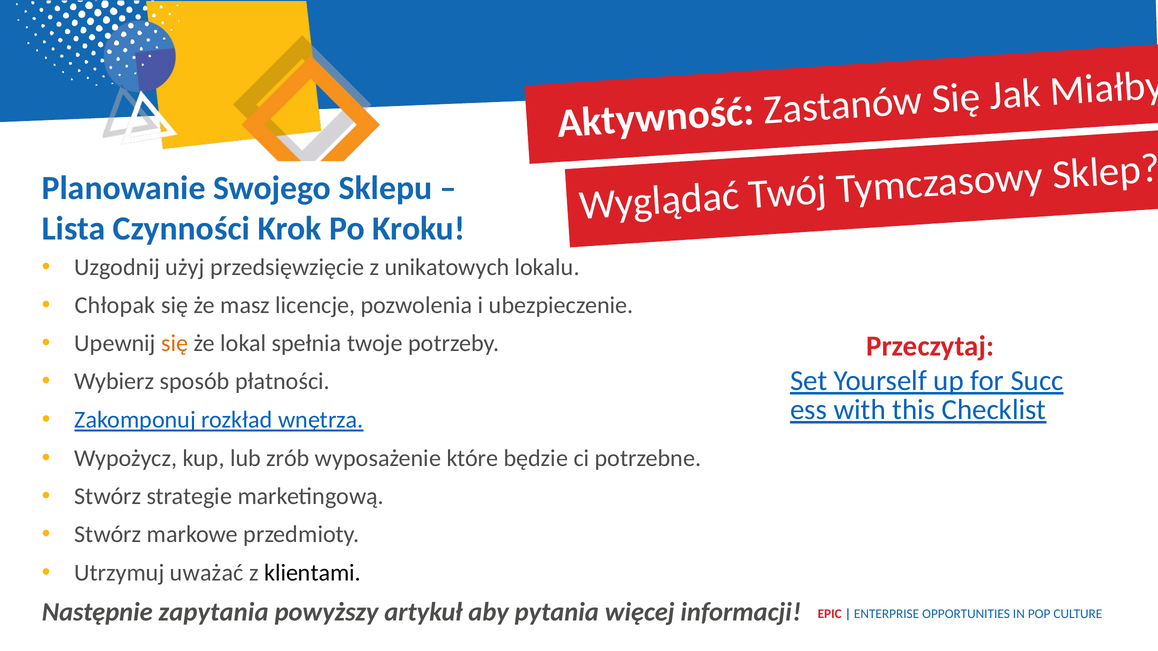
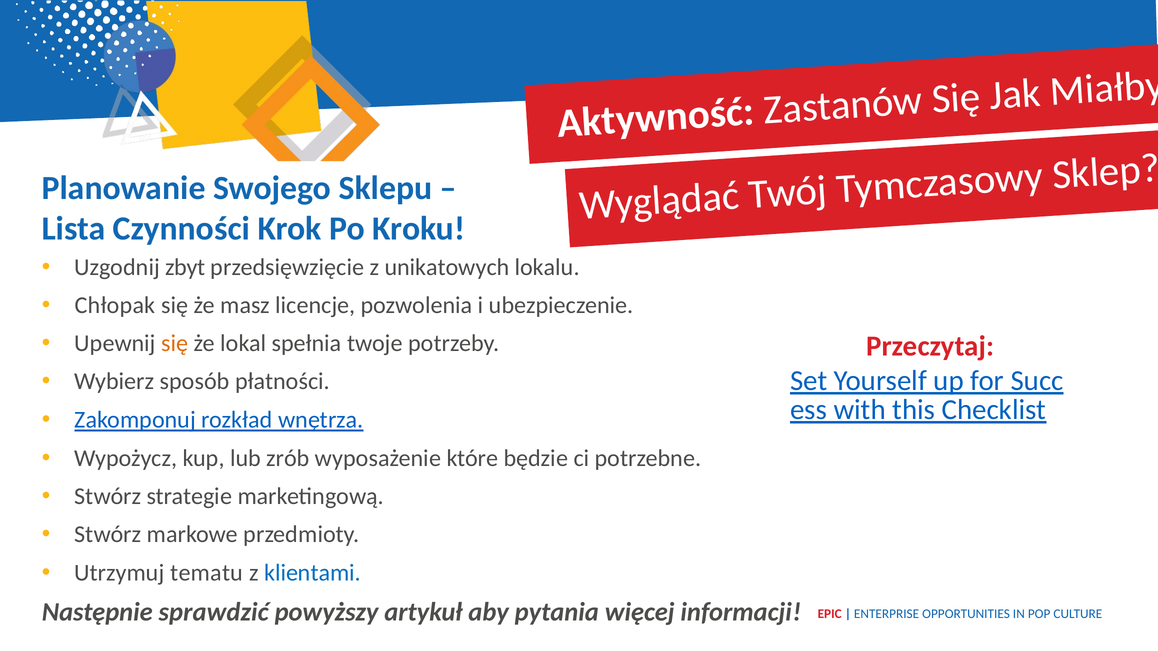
użyj: użyj -> zbyt
uważać: uważać -> tematu
klientami colour: black -> blue
zapytania: zapytania -> sprawdzić
